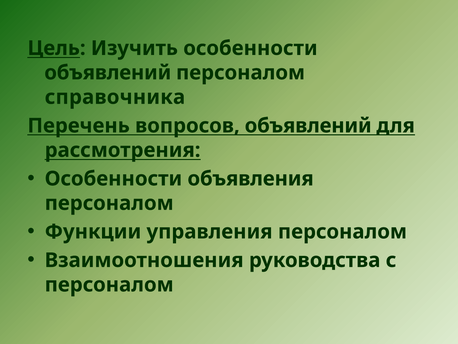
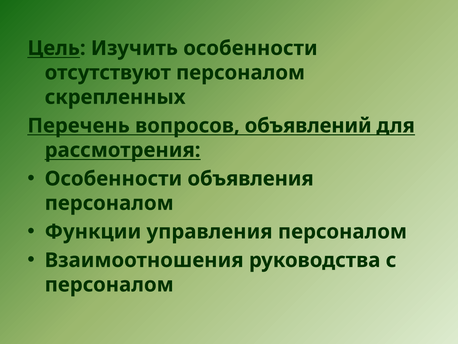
объявлений at (108, 73): объявлений -> отсутствуют
справочника: справочника -> скрепленных
